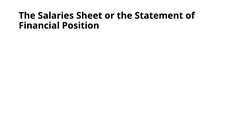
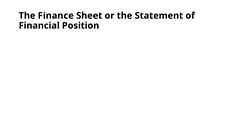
Salaries: Salaries -> Finance
